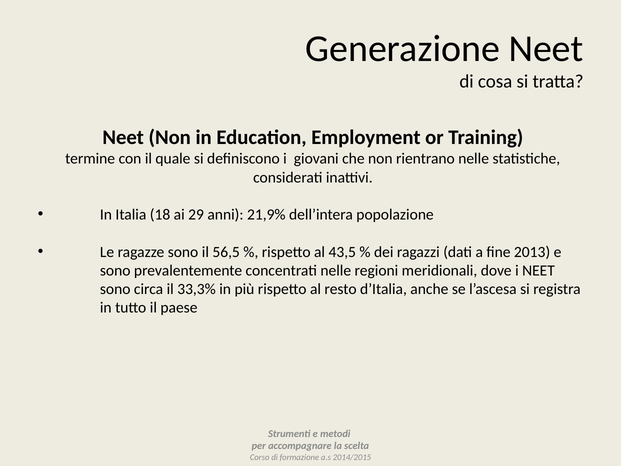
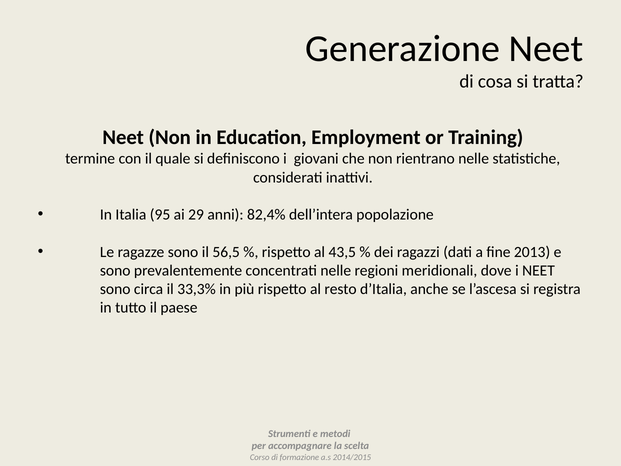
18: 18 -> 95
21,9%: 21,9% -> 82,4%
